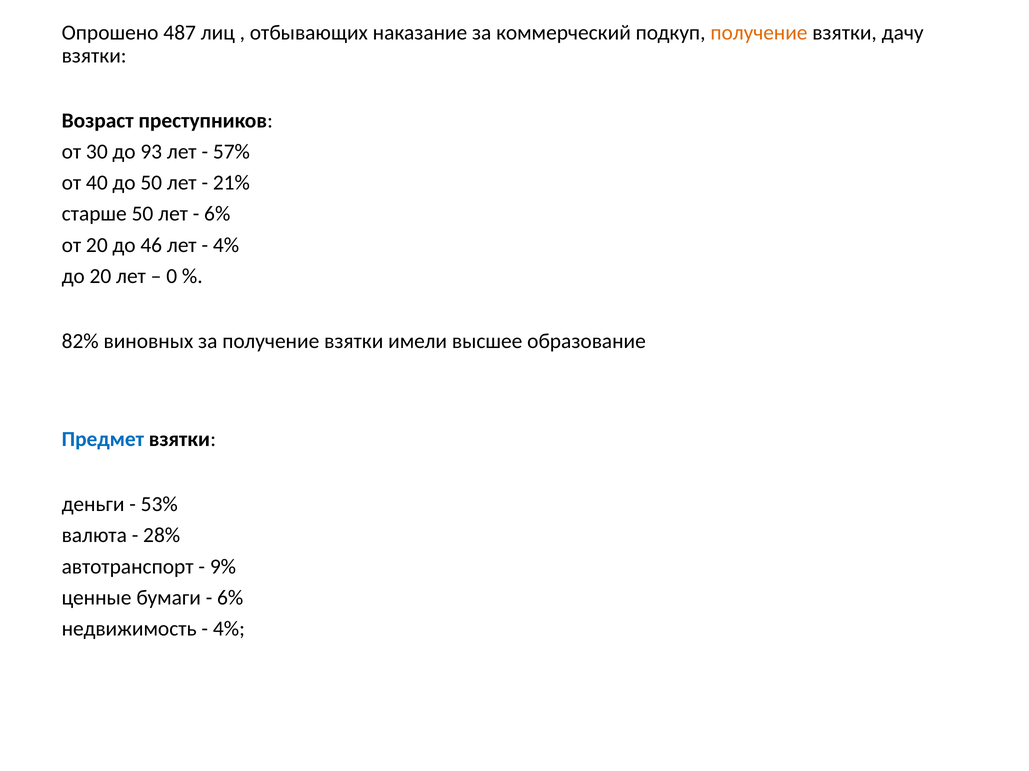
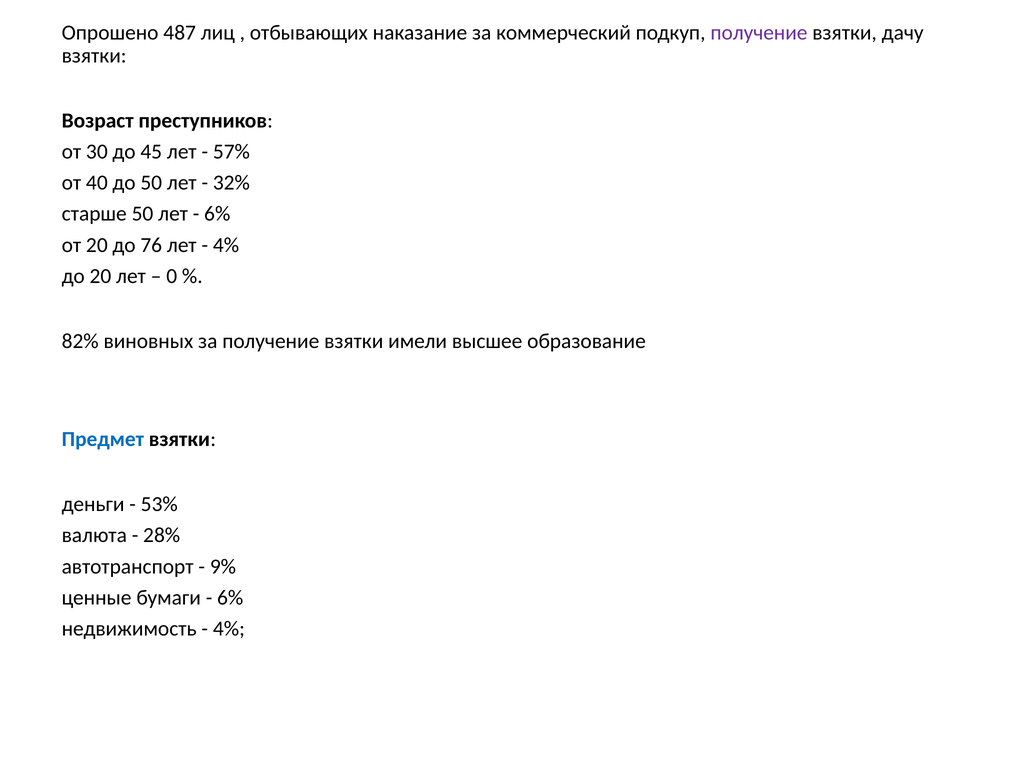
получение at (759, 33) colour: orange -> purple
93: 93 -> 45
21%: 21% -> 32%
46: 46 -> 76
